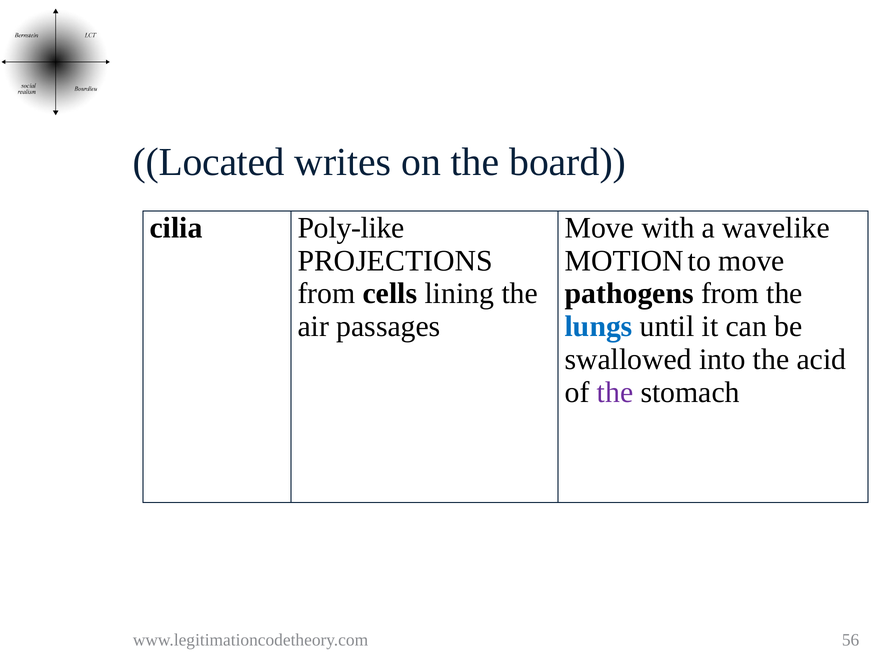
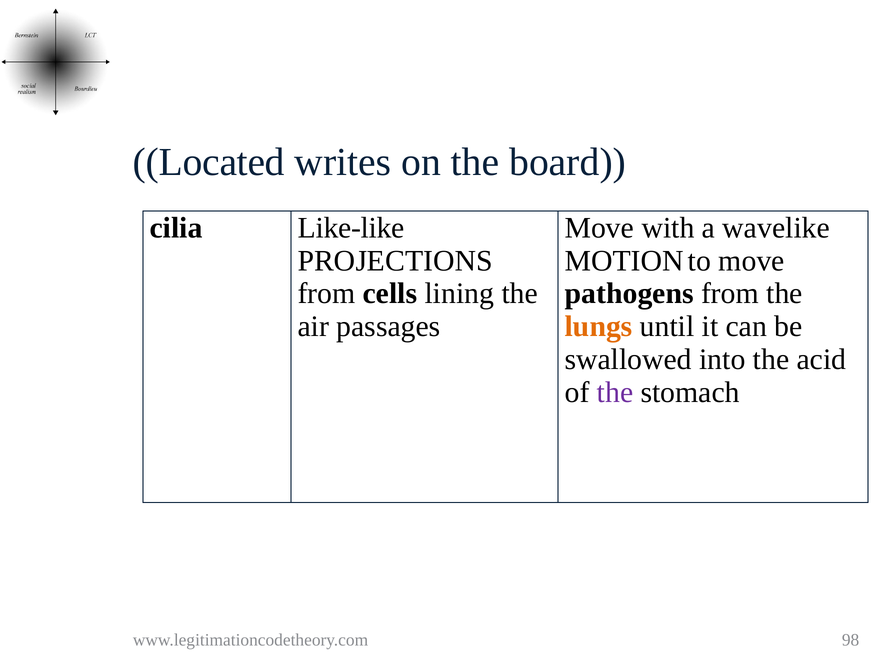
Poly-like: Poly-like -> Like-like
lungs colour: blue -> orange
56: 56 -> 98
